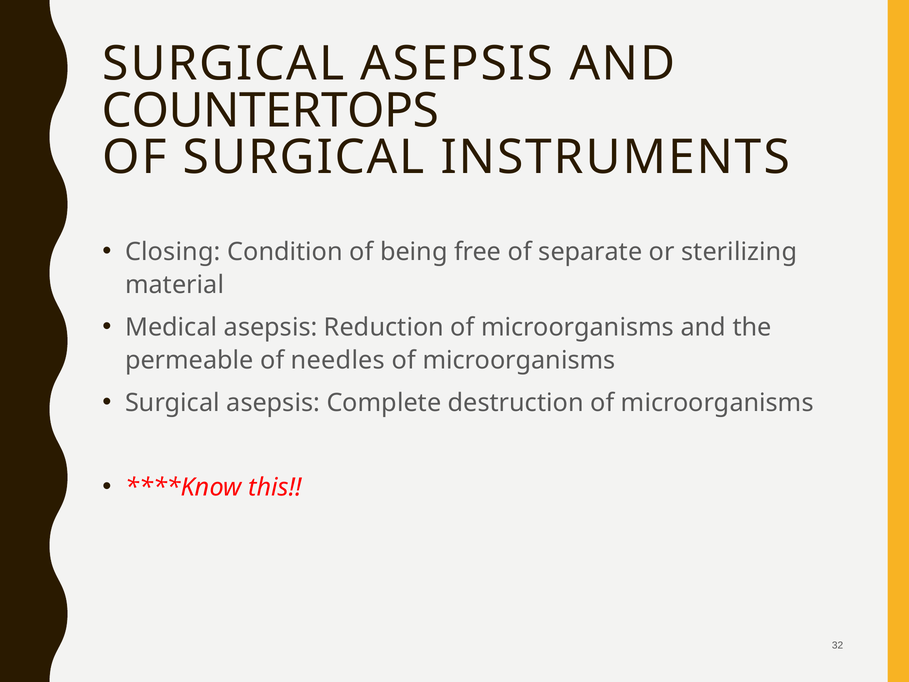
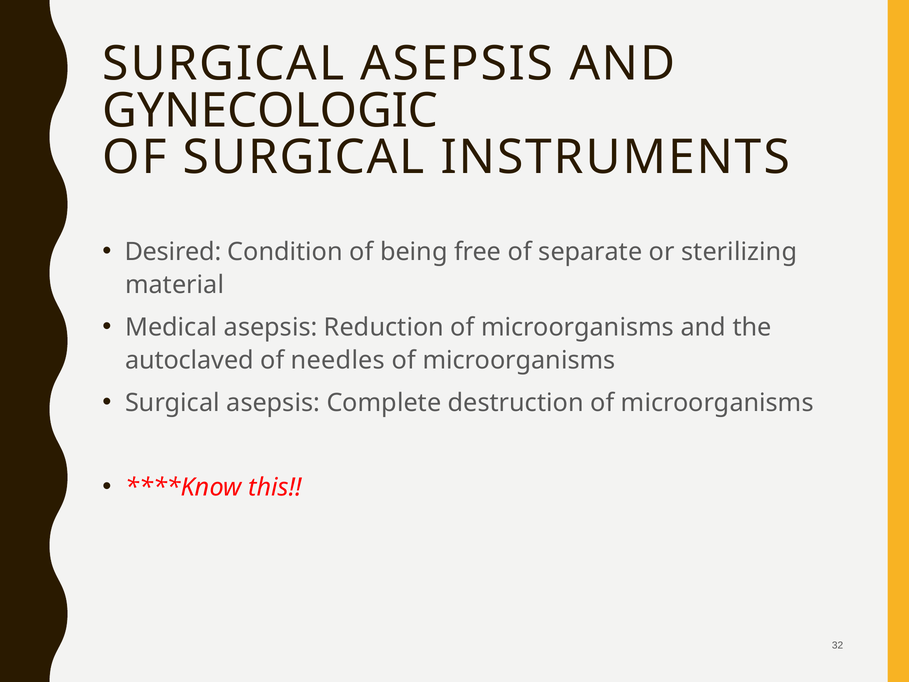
COUNTERTOPS: COUNTERTOPS -> GYNECOLOGIC
Closing: Closing -> Desired
permeable: permeable -> autoclaved
